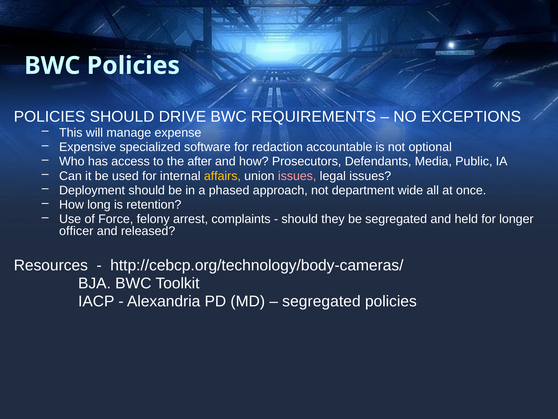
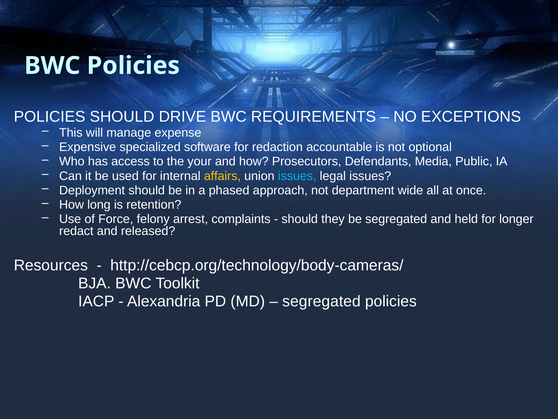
after: after -> your
issues at (297, 176) colour: pink -> light blue
officer: officer -> redact
